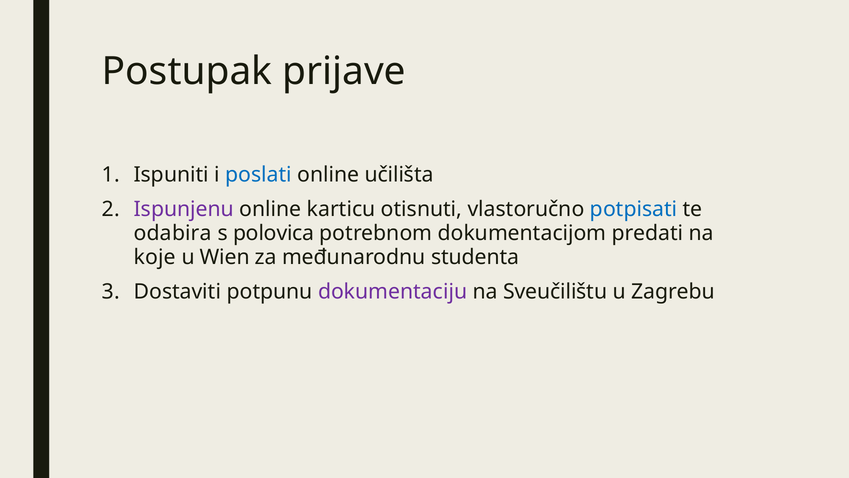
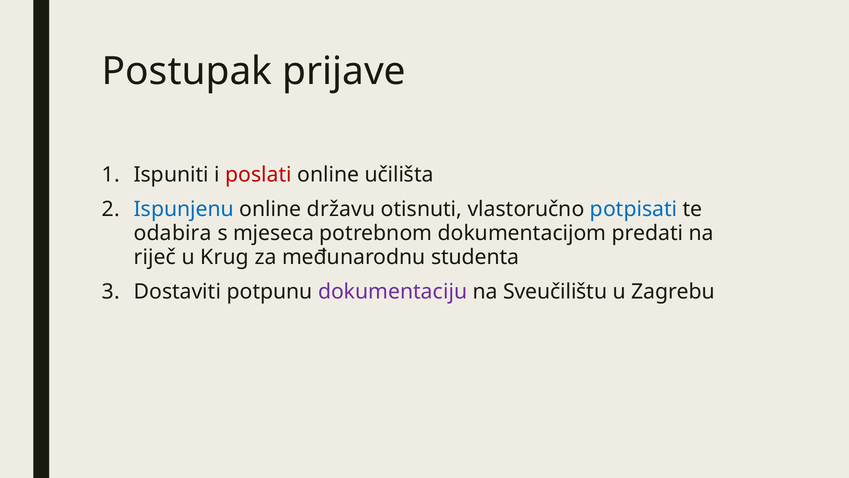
poslati colour: blue -> red
Ispunjenu colour: purple -> blue
karticu: karticu -> državu
polovica: polovica -> mjeseca
koje: koje -> riječ
Wien: Wien -> Krug
